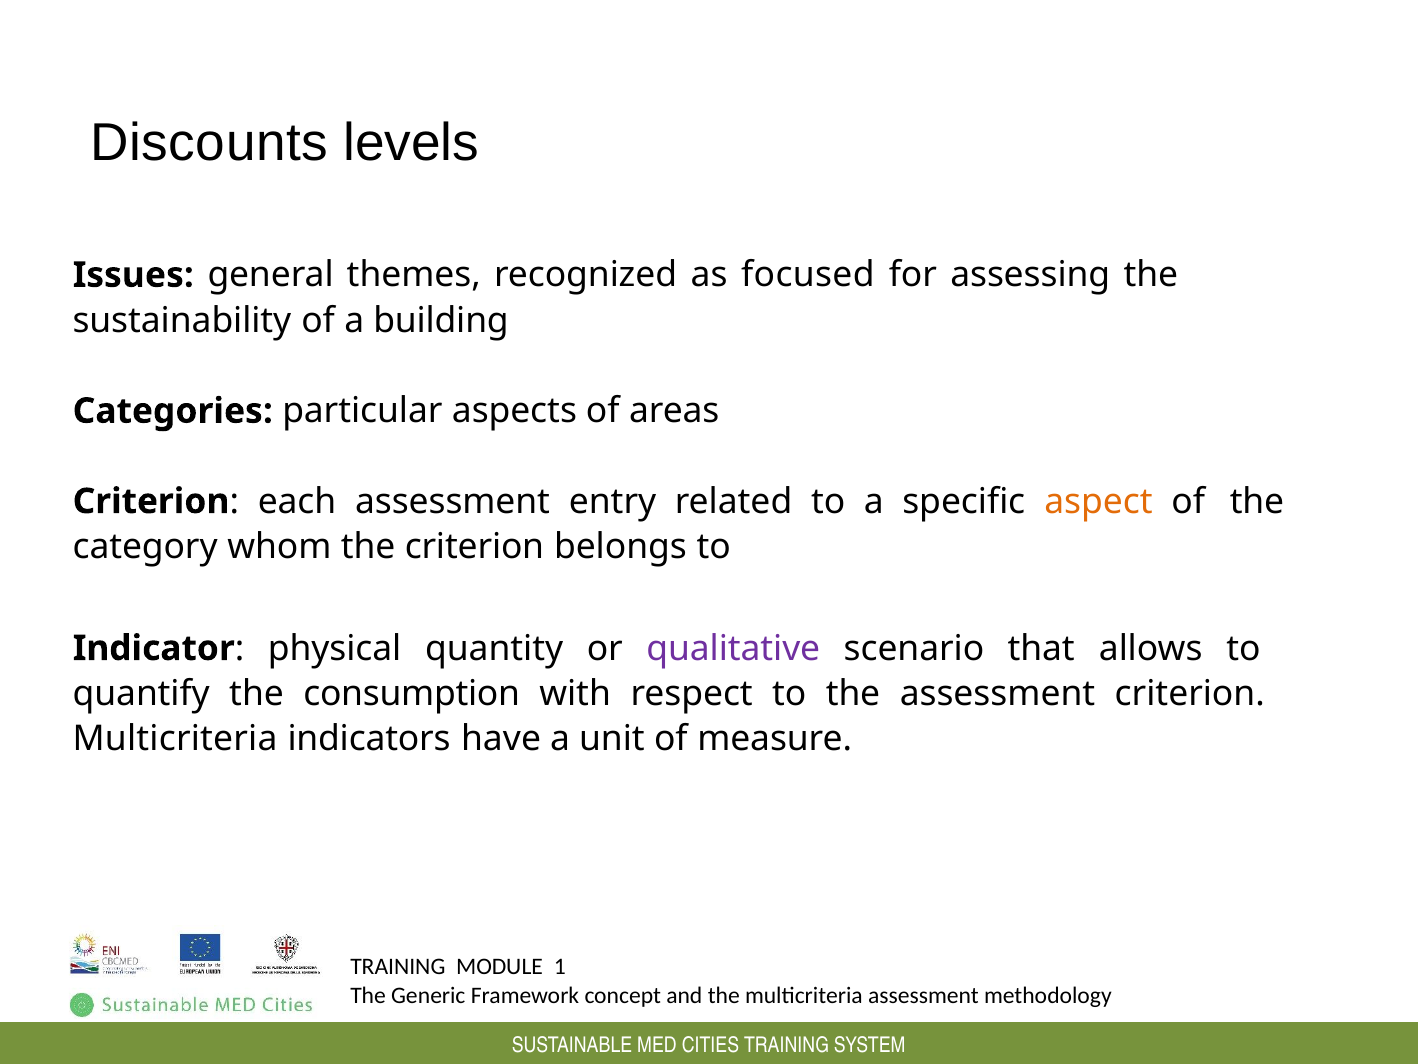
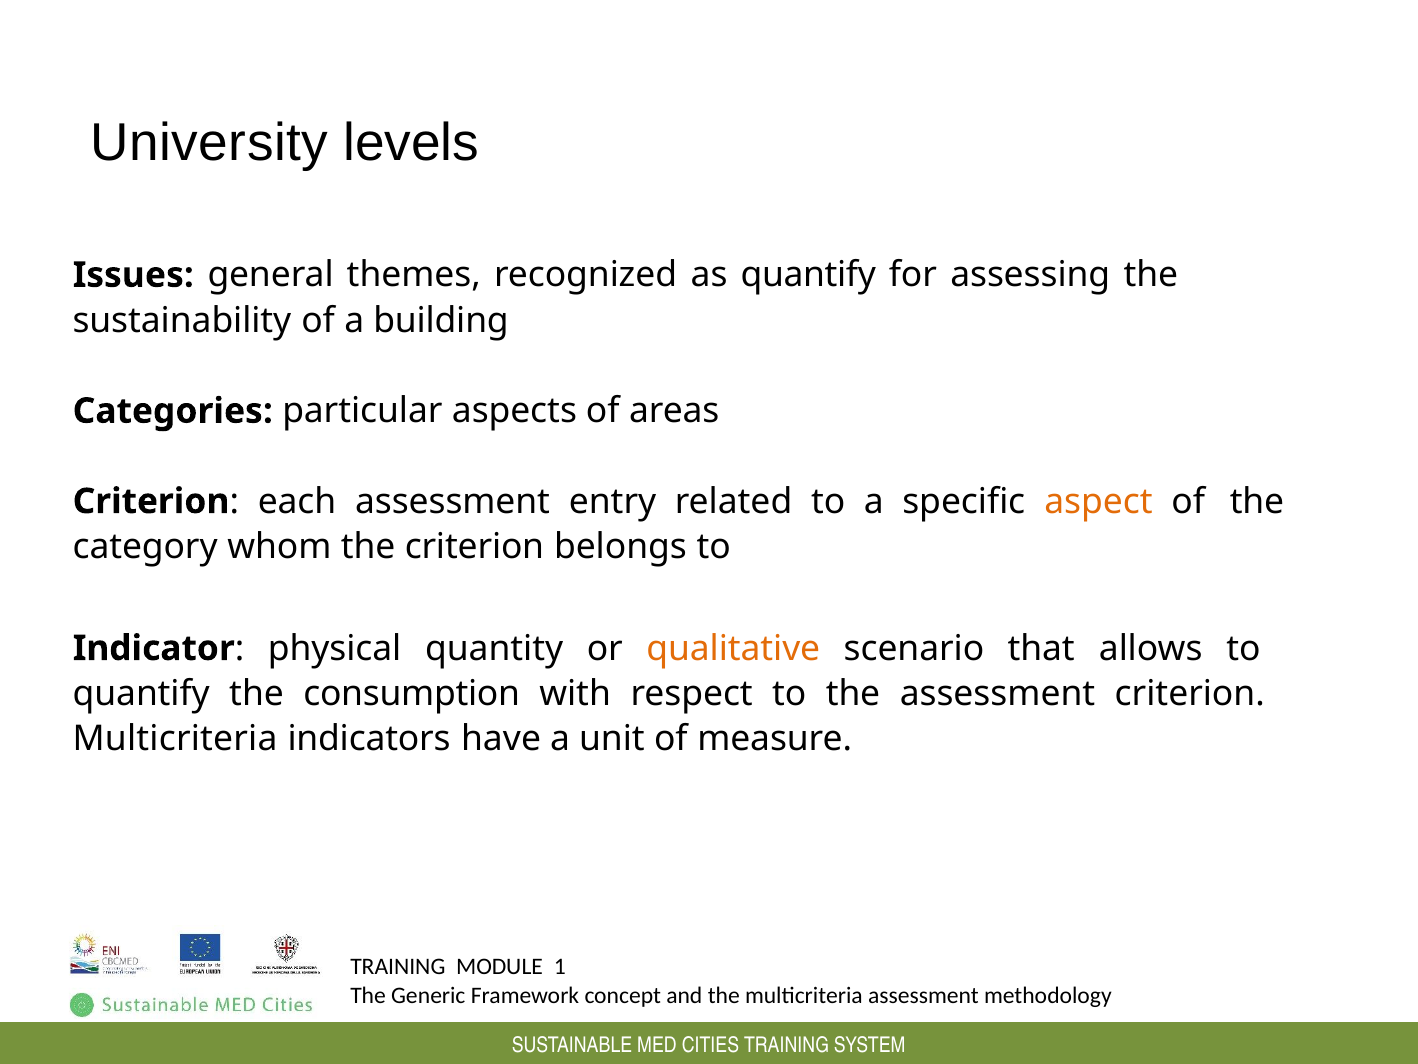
Discounts: Discounts -> University
as focused: focused -> quantify
qualitative colour: purple -> orange
